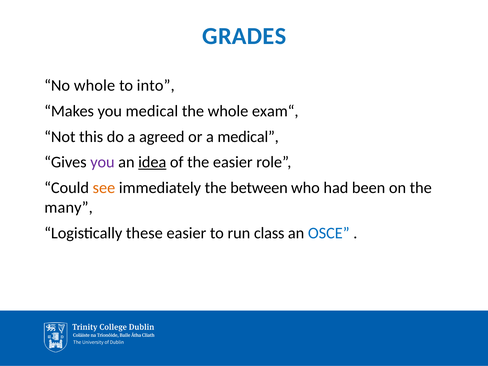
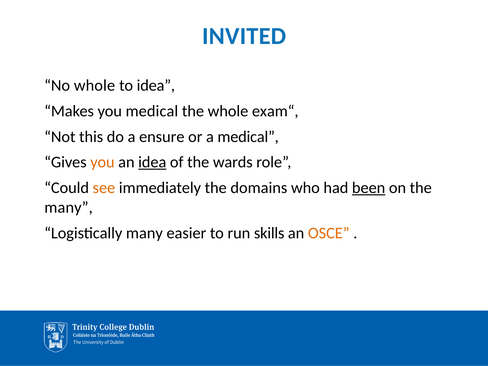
GRADES: GRADES -> INVITED
to into: into -> idea
agreed: agreed -> ensure
you at (102, 162) colour: purple -> orange
the easier: easier -> wards
between: between -> domains
been underline: none -> present
Logistically these: these -> many
class: class -> skills
OSCE colour: blue -> orange
